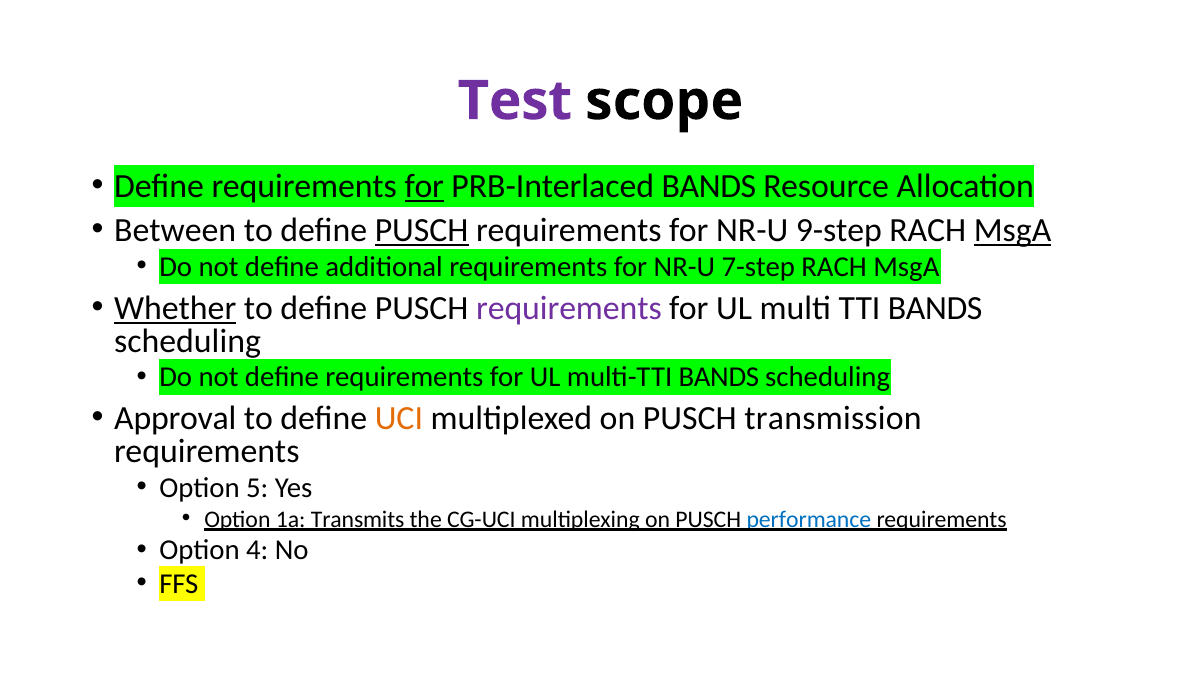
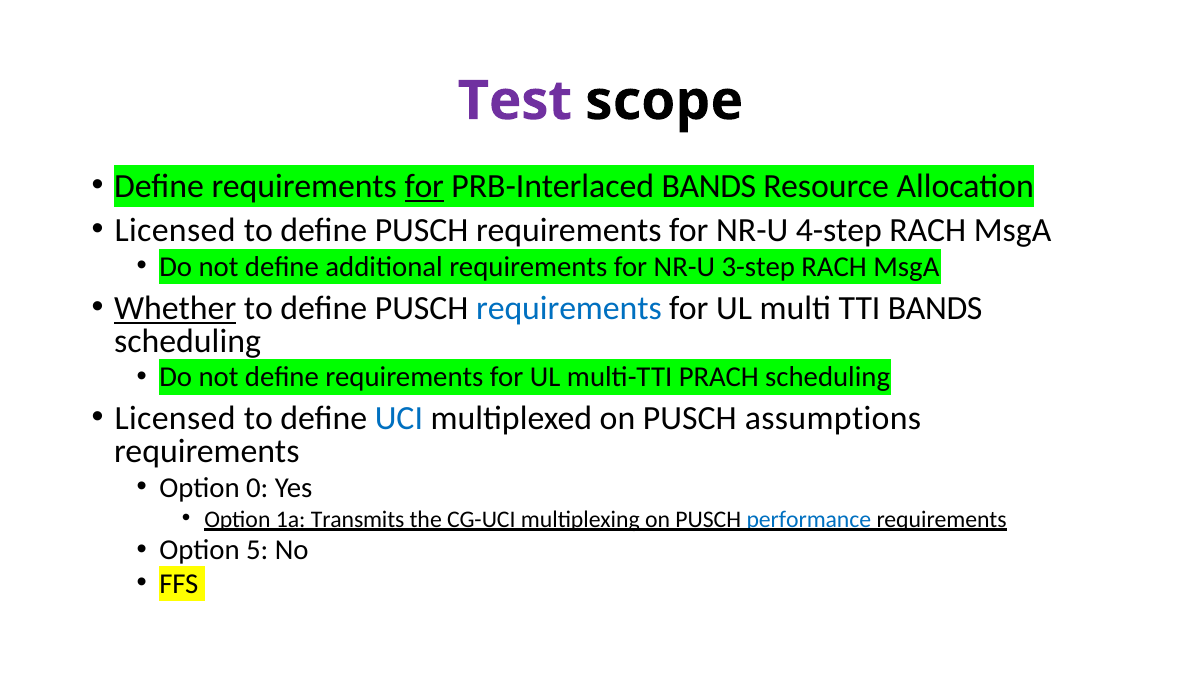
Between at (175, 230): Between -> Licensed
PUSCH at (422, 230) underline: present -> none
9-step: 9-step -> 4-step
MsgA at (1013, 230) underline: present -> none
7-step: 7-step -> 3-step
requirements at (569, 308) colour: purple -> blue
multi-TTI BANDS: BANDS -> PRACH
Approval at (175, 419): Approval -> Licensed
UCI colour: orange -> blue
transmission: transmission -> assumptions
5: 5 -> 0
4: 4 -> 5
